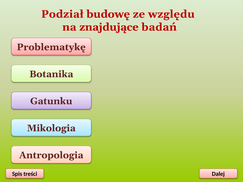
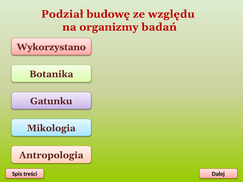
znajdujące: znajdujące -> organizmy
Problematykę: Problematykę -> Wykorzystano
